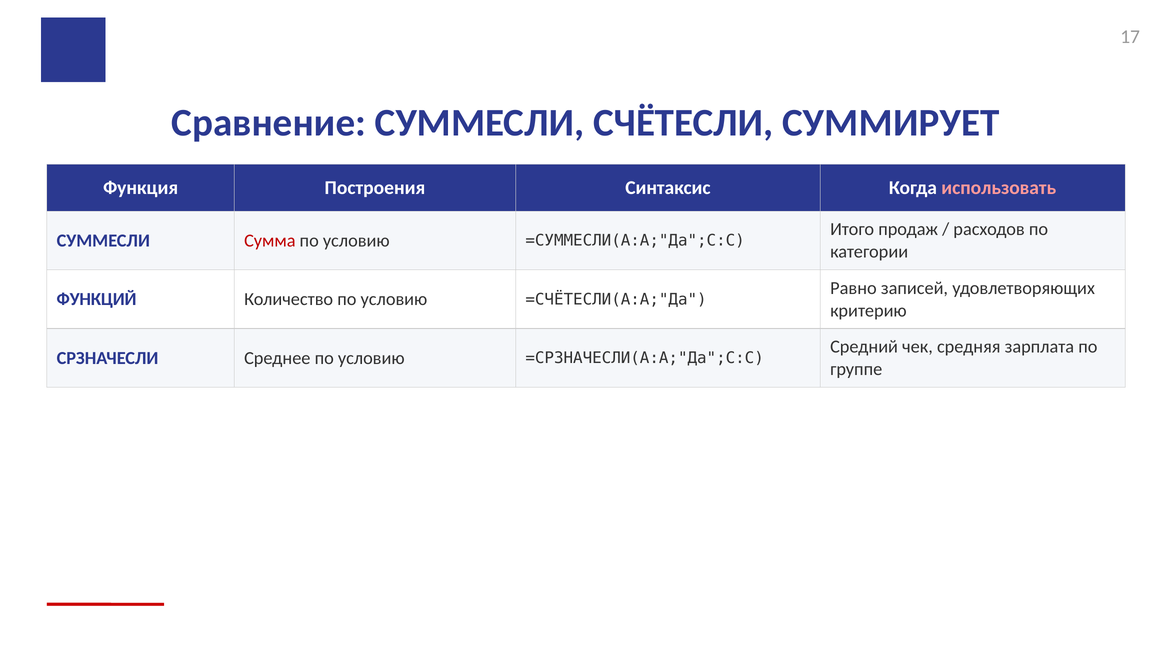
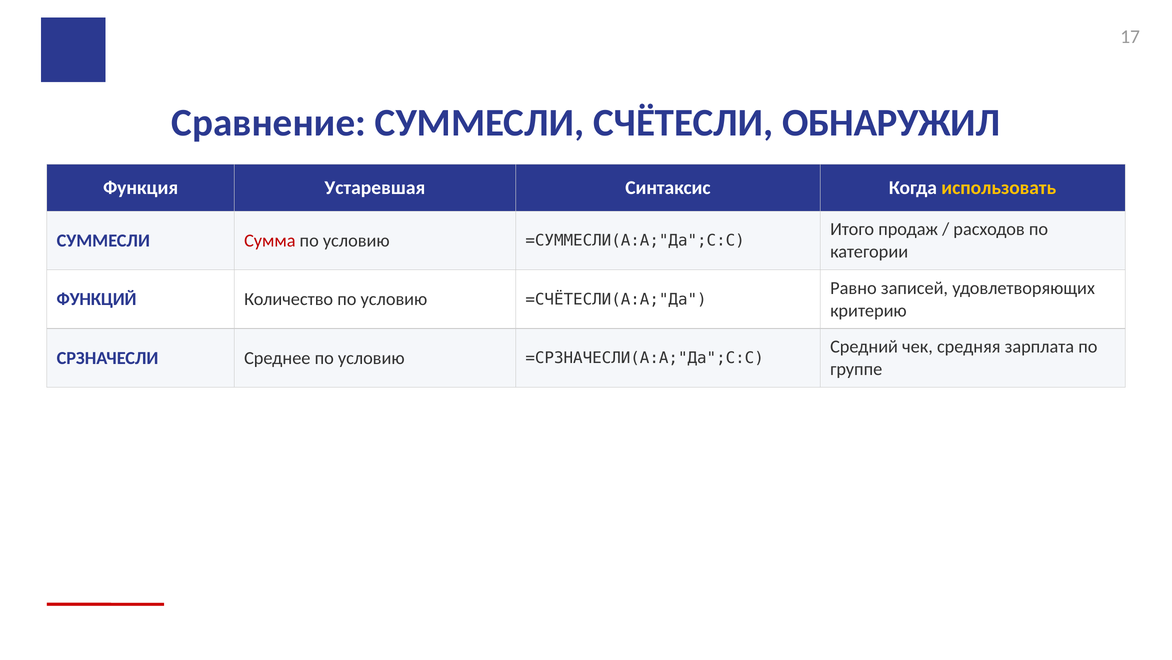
СУММИРУЕТ: СУММИРУЕТ -> ОБНАРУЖИЛ
Построения: Построения -> Устаревшая
использовать colour: pink -> yellow
